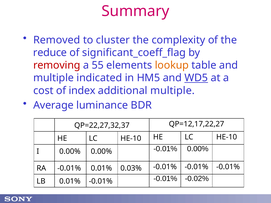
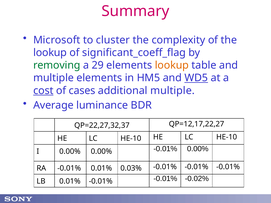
Removed: Removed -> Microsoft
reduce at (50, 53): reduce -> lookup
removing colour: red -> green
55: 55 -> 29
multiple indicated: indicated -> elements
cost underline: none -> present
index: index -> cases
